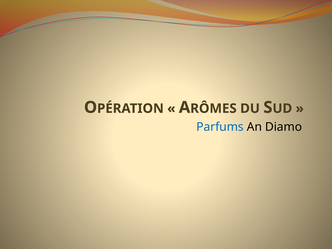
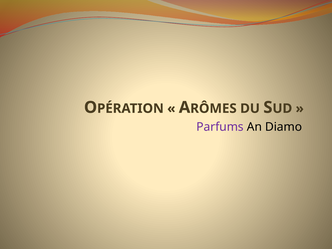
Parfums colour: blue -> purple
